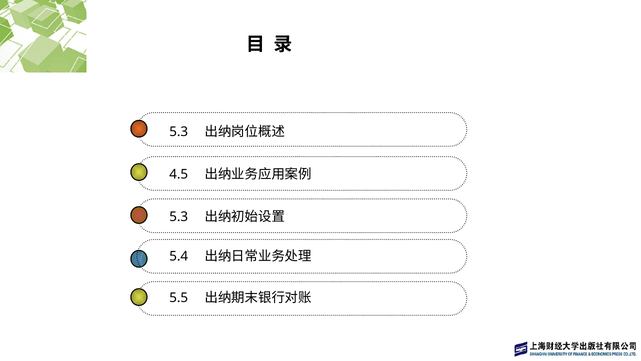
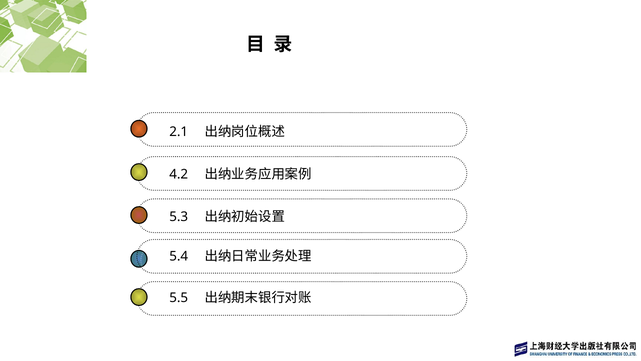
5.3 at (179, 132): 5.3 -> 2.1
4.5: 4.5 -> 4.2
